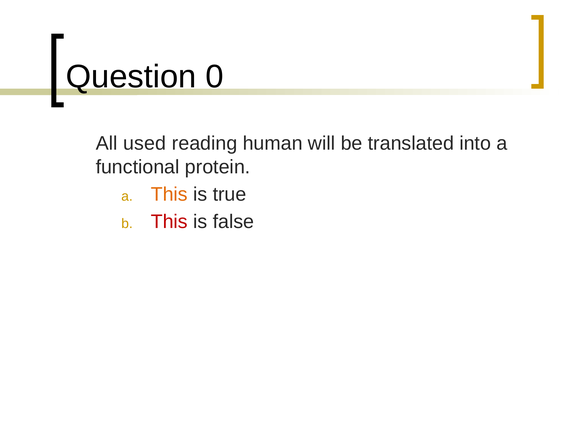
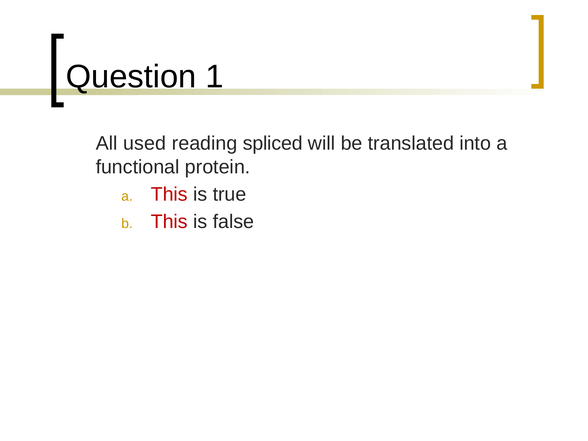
0: 0 -> 1
human: human -> spliced
This at (169, 194) colour: orange -> red
